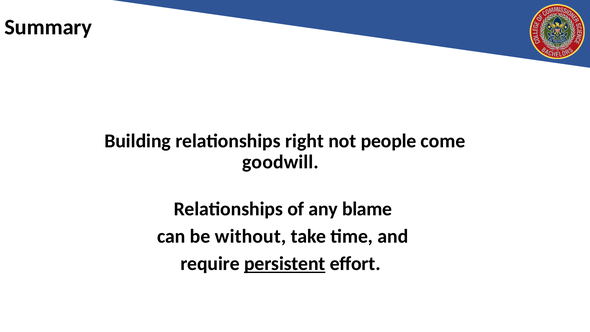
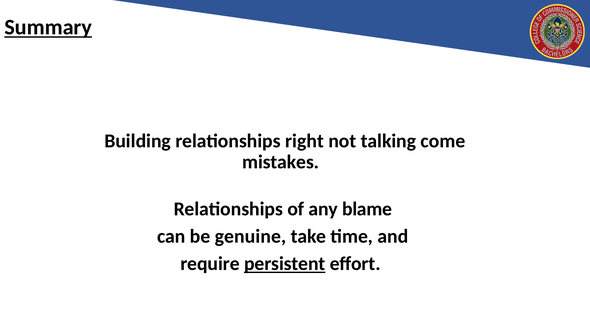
Summary underline: none -> present
people: people -> talking
goodwill: goodwill -> mistakes
without: without -> genuine
